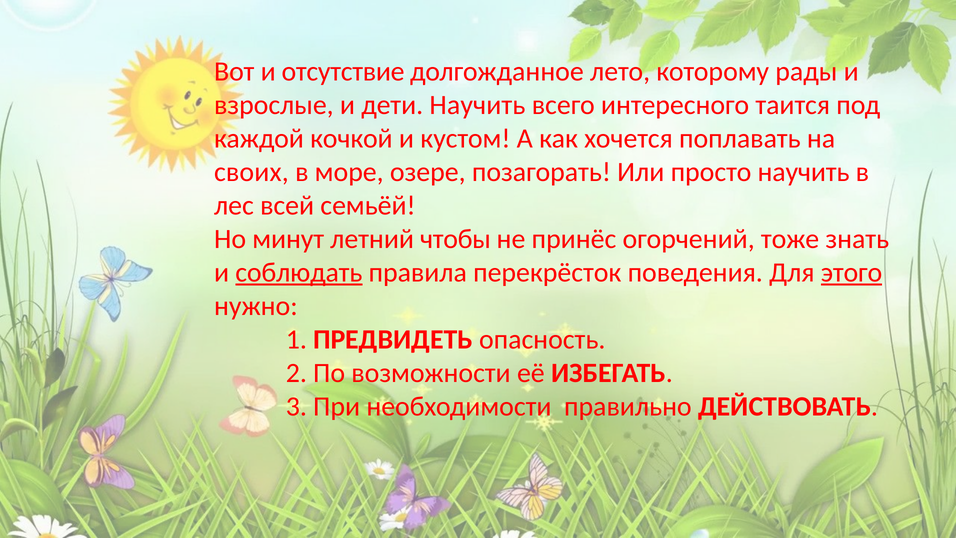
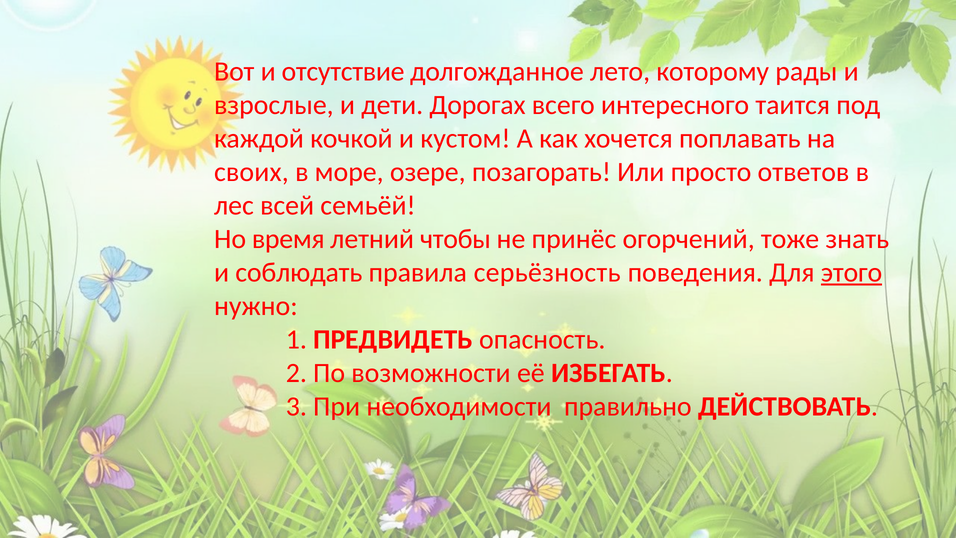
дети Научить: Научить -> Дорогах
просто научить: научить -> ответов
минут: минут -> время
соблюдать underline: present -> none
перекрёсток: перекрёсток -> серьёзность
